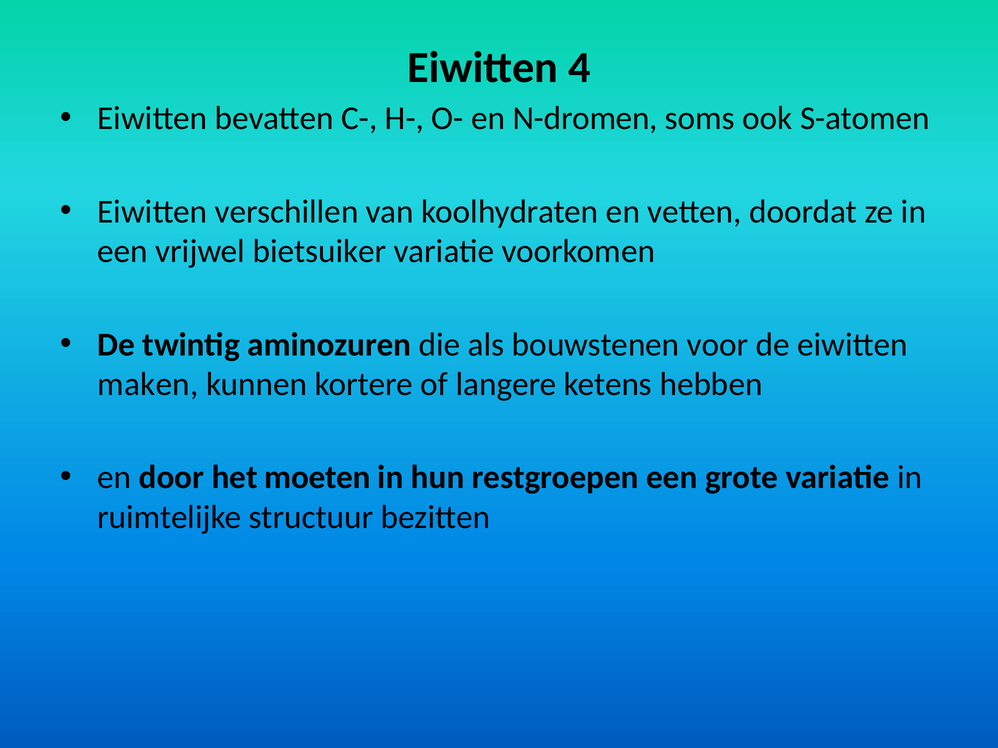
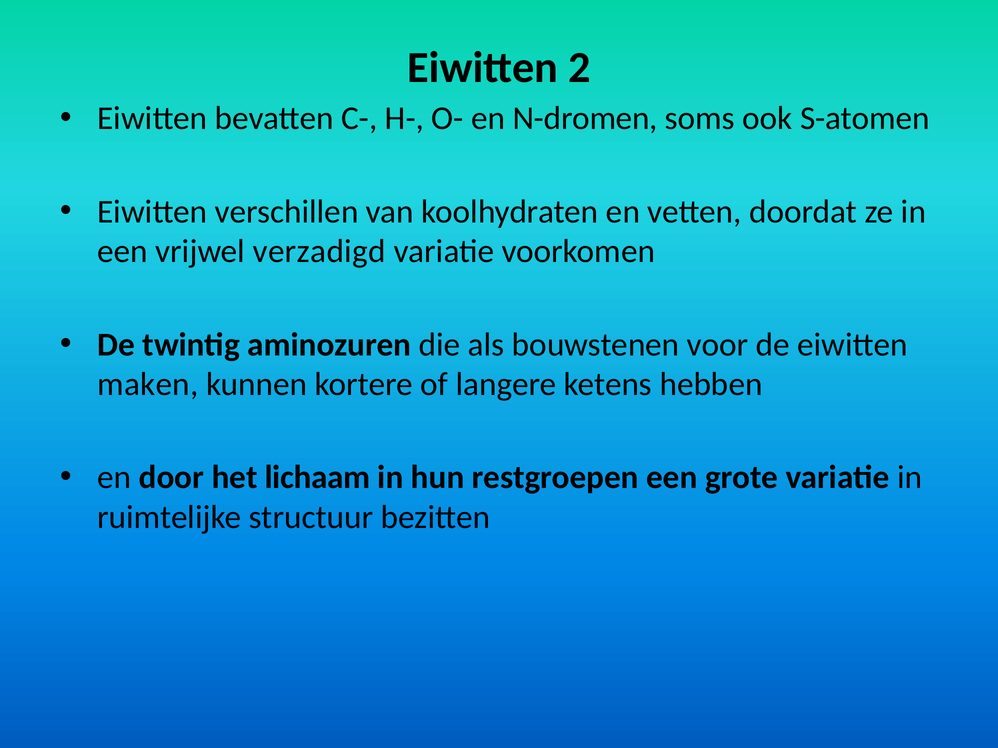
4: 4 -> 2
bietsuiker: bietsuiker -> verzadigd
moeten: moeten -> lichaam
